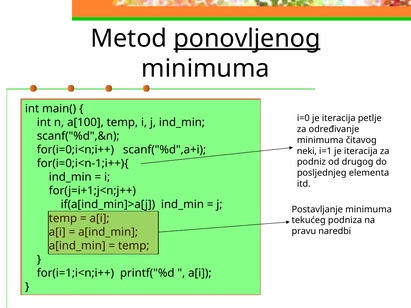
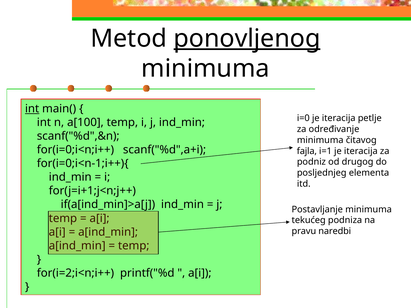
int at (32, 109) underline: none -> present
neki: neki -> fajla
for(i=1;i<n;i++: for(i=1;i<n;i++ -> for(i=2;i<n;i++
